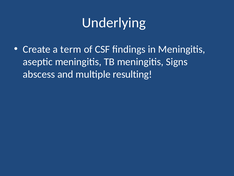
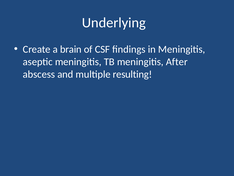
term: term -> brain
Signs: Signs -> After
